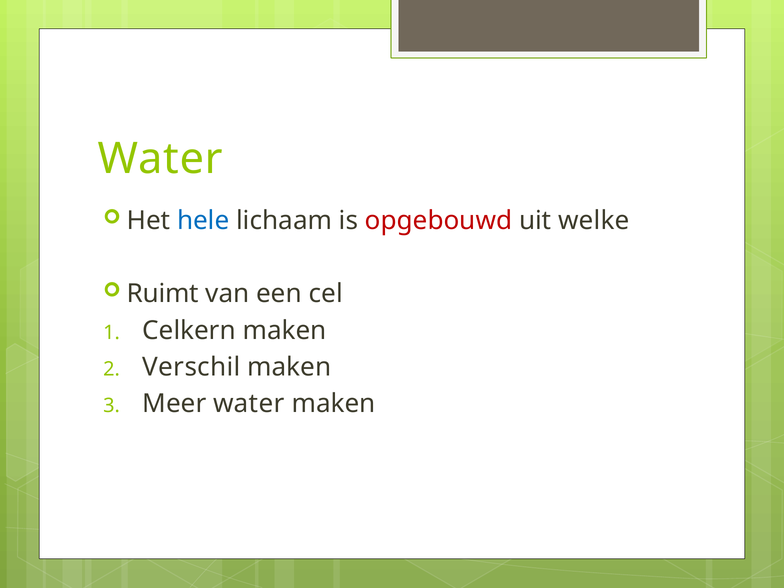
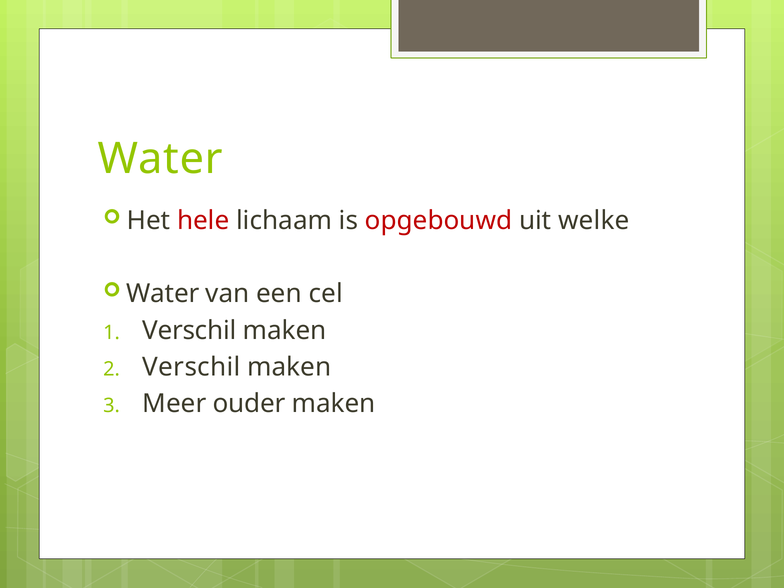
hele colour: blue -> red
Ruimt at (163, 294): Ruimt -> Water
Celkern at (189, 330): Celkern -> Verschil
Meer water: water -> ouder
